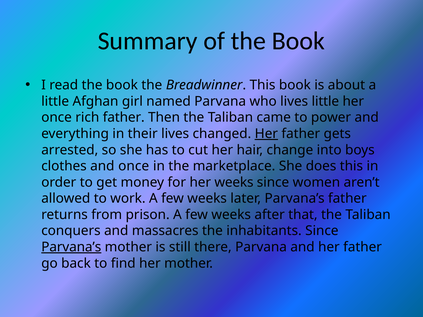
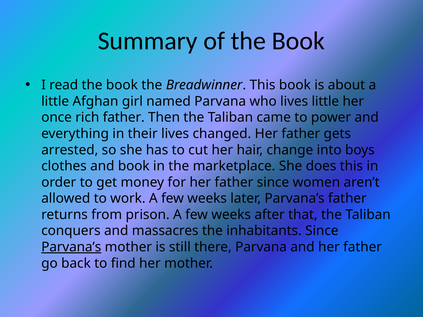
Her at (266, 134) underline: present -> none
and once: once -> book
for her weeks: weeks -> father
